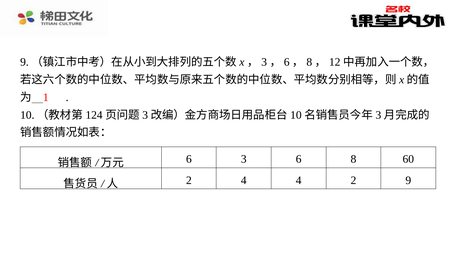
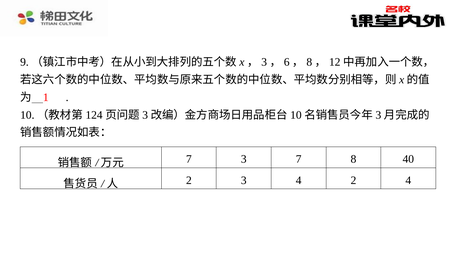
6 at (189, 160): 6 -> 7
3 6: 6 -> 7
60: 60 -> 40
2 4: 4 -> 3
2 9: 9 -> 4
